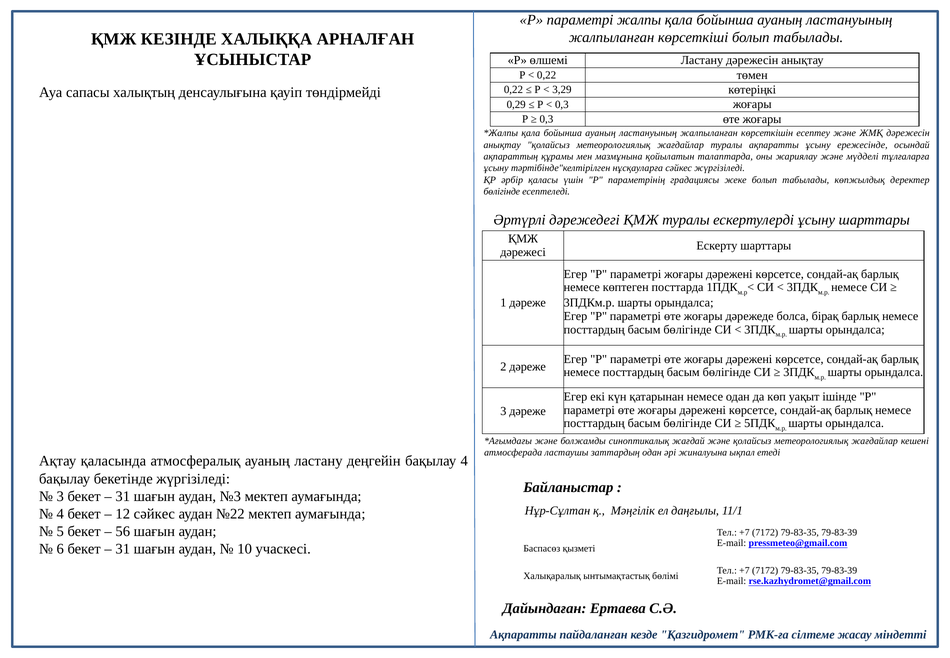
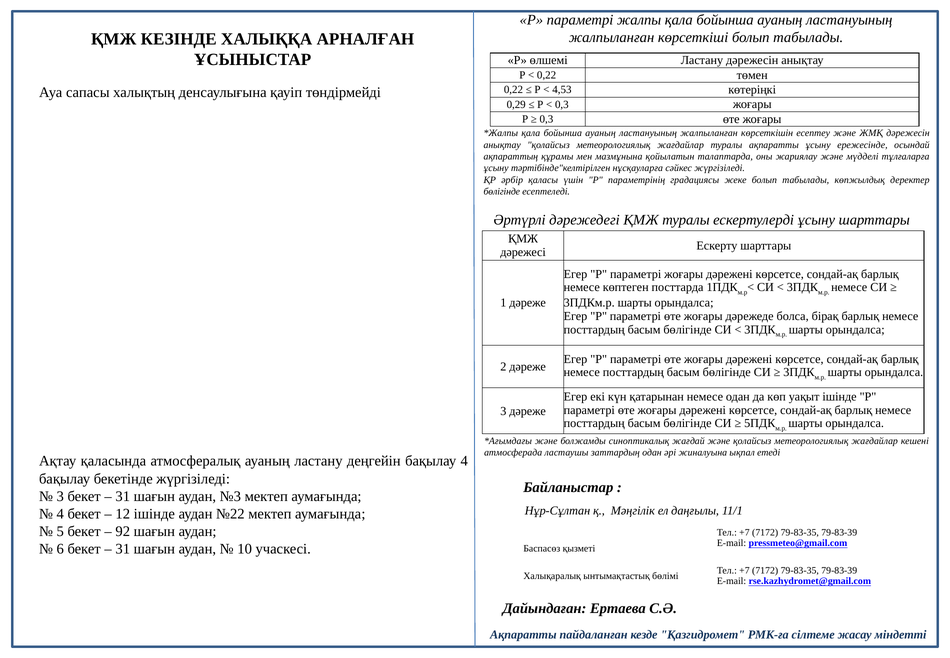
3,29: 3,29 -> 4,53
12 сәйкес: сәйкес -> ішінде
56: 56 -> 92
